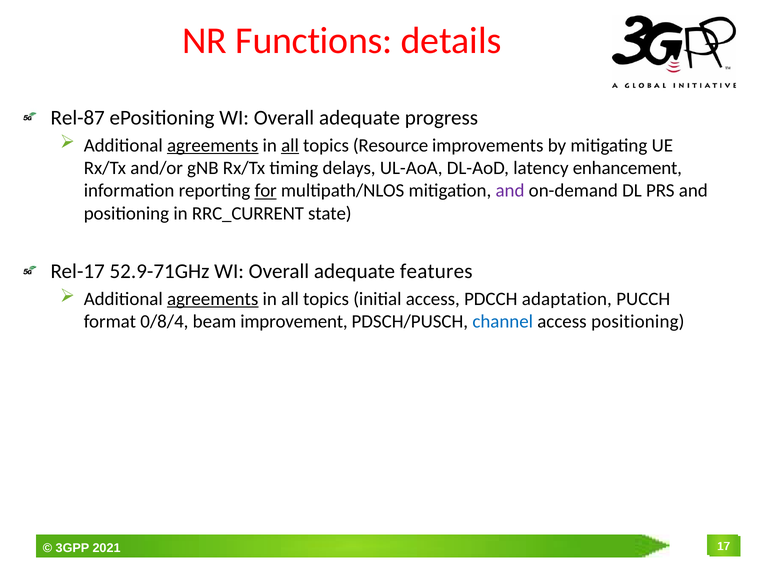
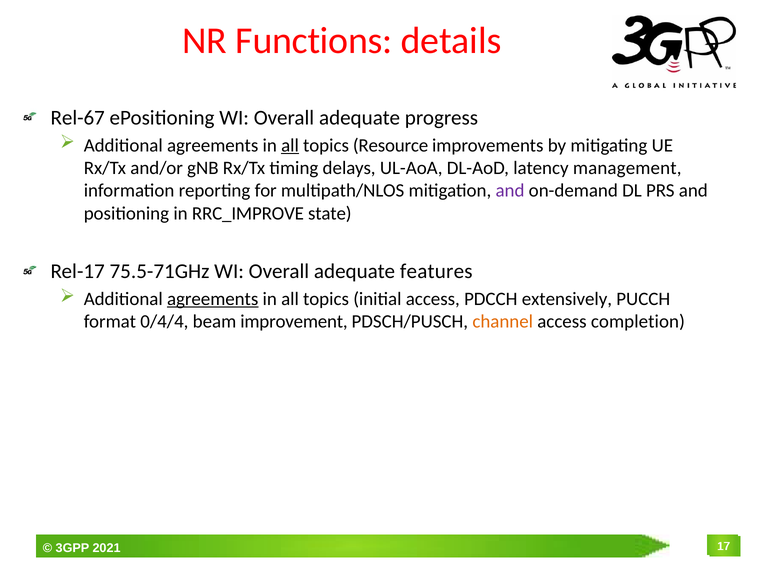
Rel-87: Rel-87 -> Rel-67
agreements at (213, 145) underline: present -> none
enhancement: enhancement -> management
for underline: present -> none
RRC_CURRENT: RRC_CURRENT -> RRC_IMPROVE
52.9-71GHz: 52.9-71GHz -> 75.5-71GHz
adaptation: adaptation -> extensively
0/8/4: 0/8/4 -> 0/4/4
channel colour: blue -> orange
access positioning: positioning -> completion
